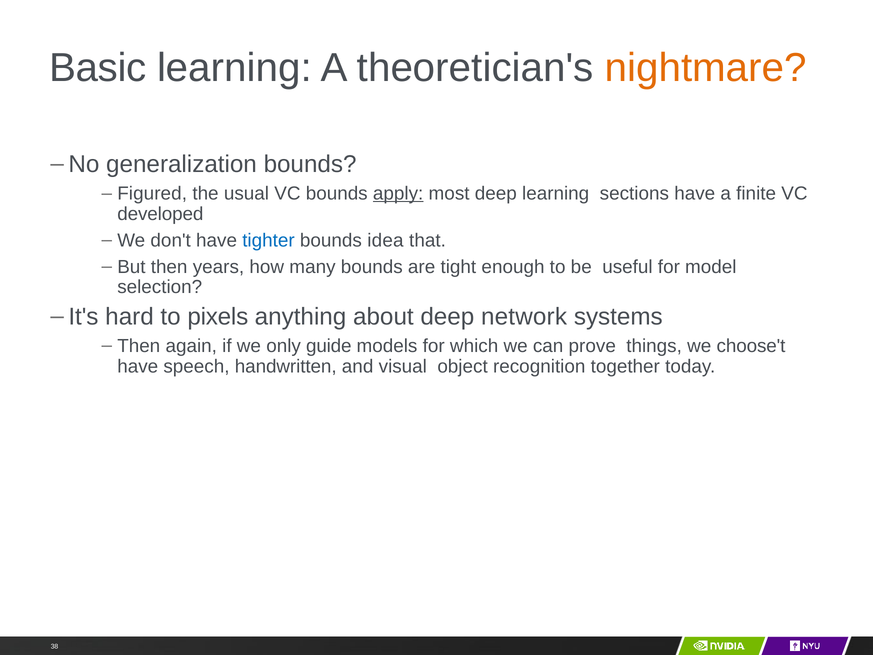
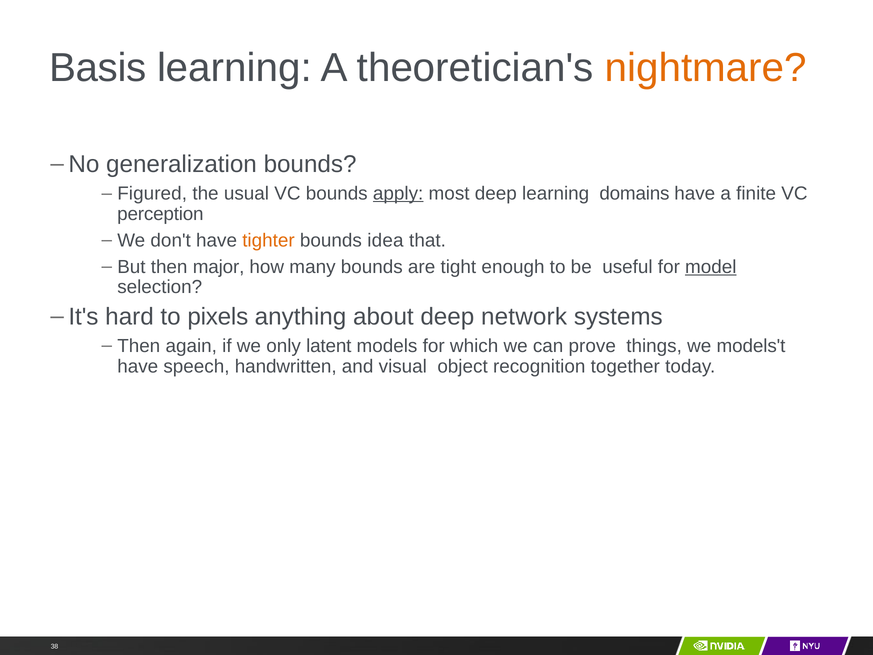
Basic: Basic -> Basis
sections: sections -> domains
developed: developed -> perception
tighter colour: blue -> orange
years: years -> major
model underline: none -> present
guide: guide -> latent
choose't: choose't -> models't
